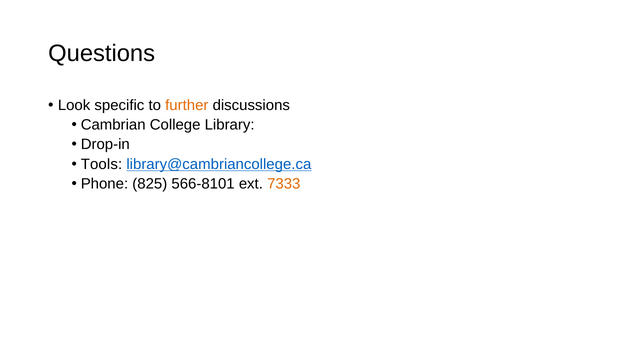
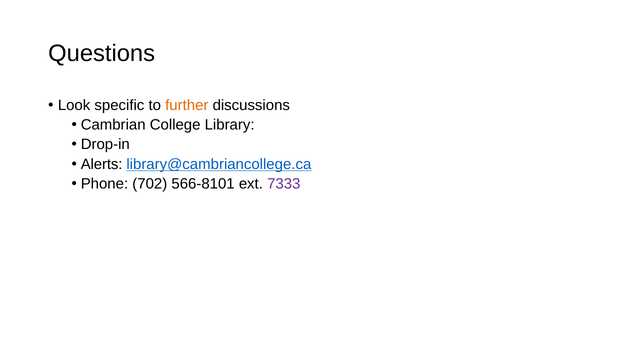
Tools: Tools -> Alerts
825: 825 -> 702
7333 colour: orange -> purple
